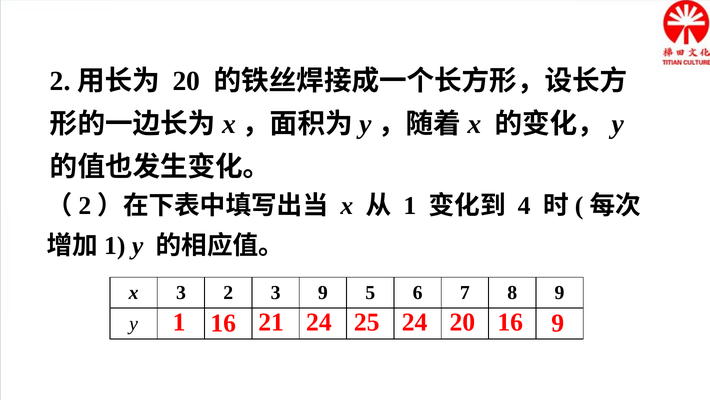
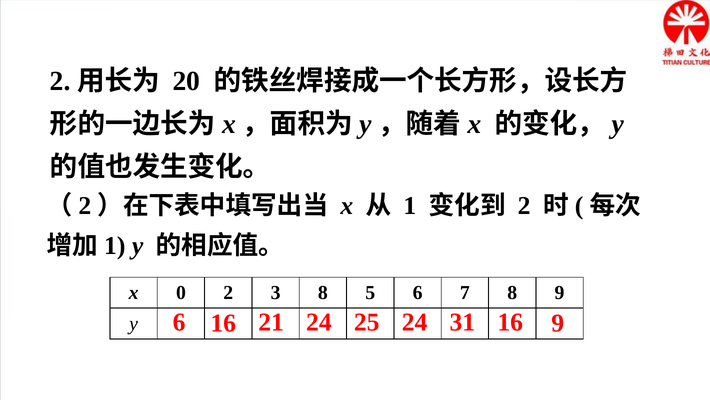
4 at (524, 205): 4 -> 2
x 3: 3 -> 0
3 9: 9 -> 8
y 1: 1 -> 6
24 20: 20 -> 31
